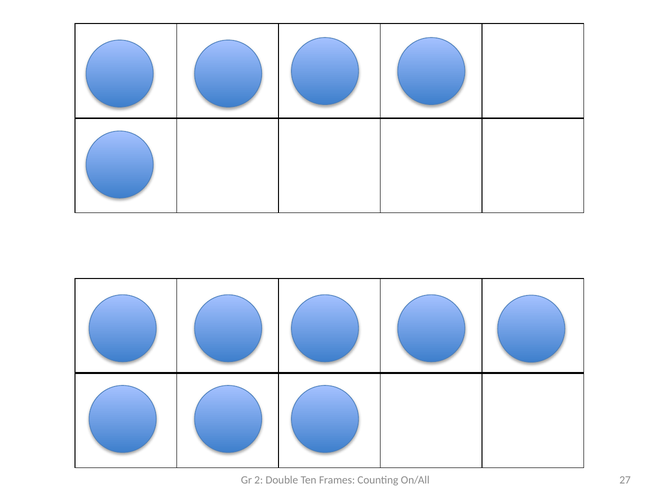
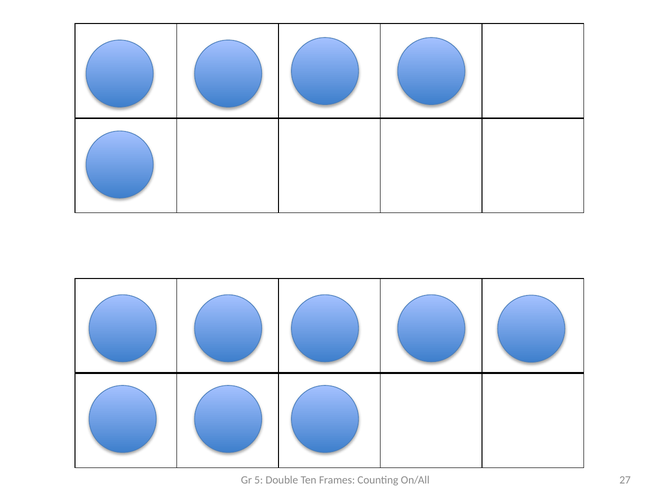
2: 2 -> 5
